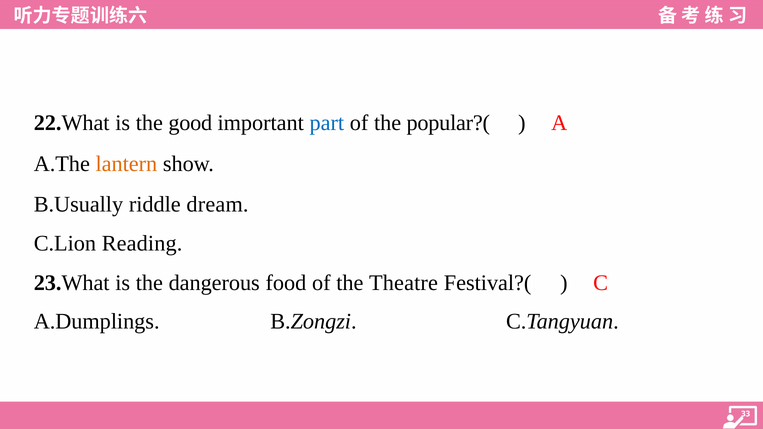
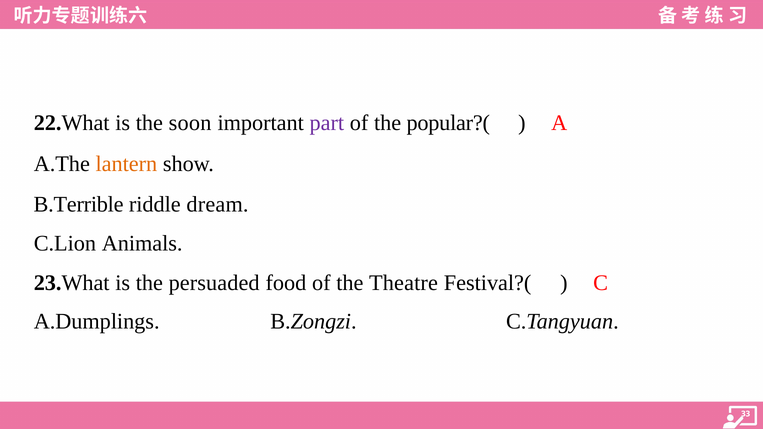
good: good -> soon
part colour: blue -> purple
B.Usually: B.Usually -> B.Terrible
Reading: Reading -> Animals
dangerous: dangerous -> persuaded
